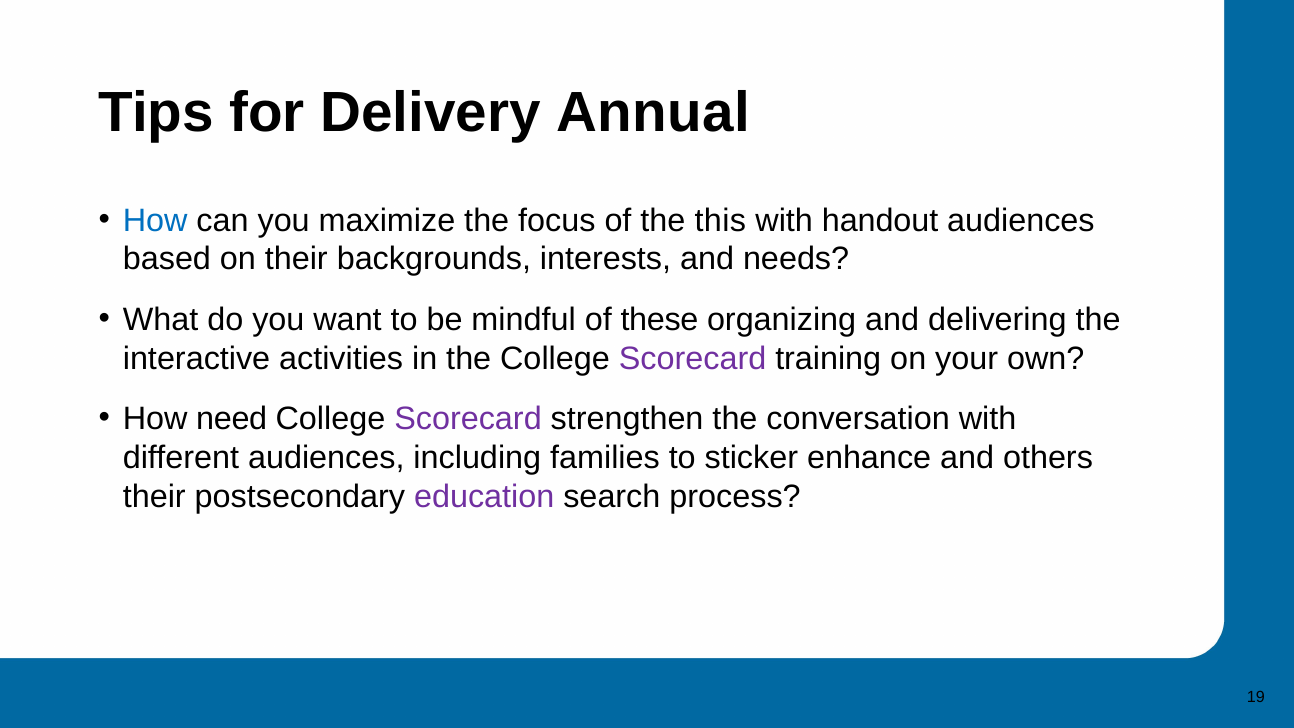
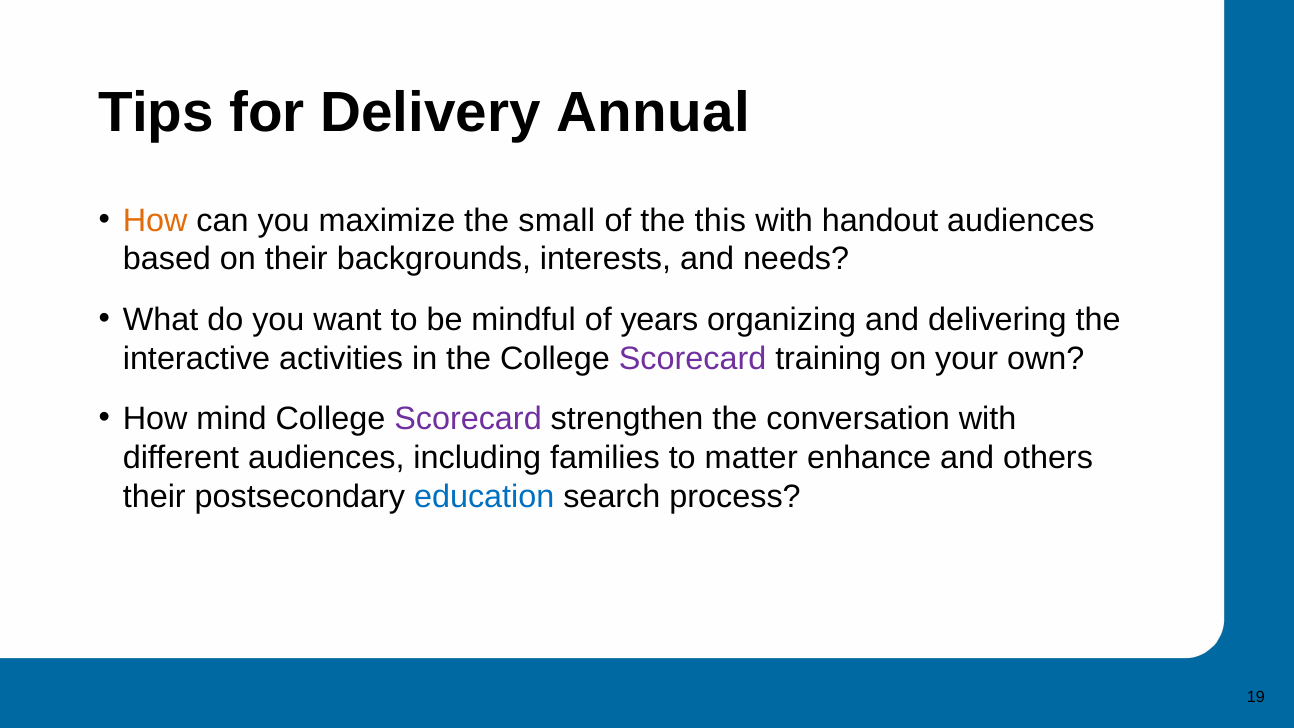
How at (155, 220) colour: blue -> orange
focus: focus -> small
these: these -> years
need: need -> mind
sticker: sticker -> matter
education colour: purple -> blue
